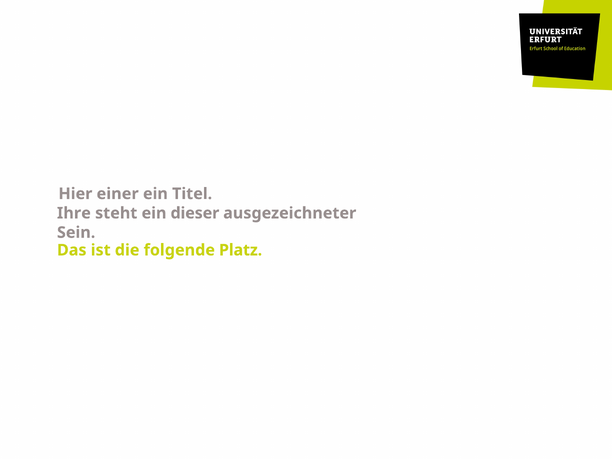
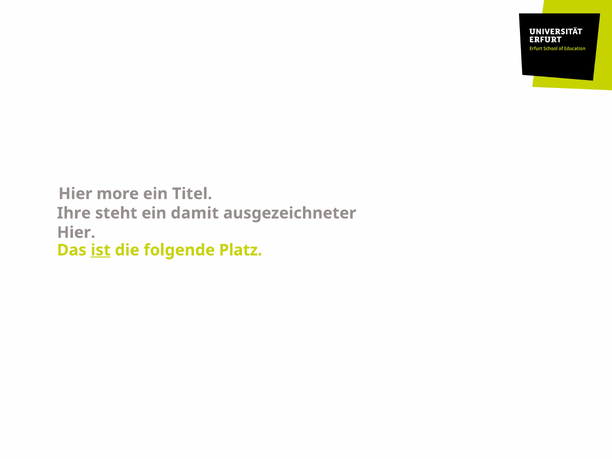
einer: einer -> more
dieser: dieser -> damit
Sein at (76, 233): Sein -> Hier
ist underline: none -> present
